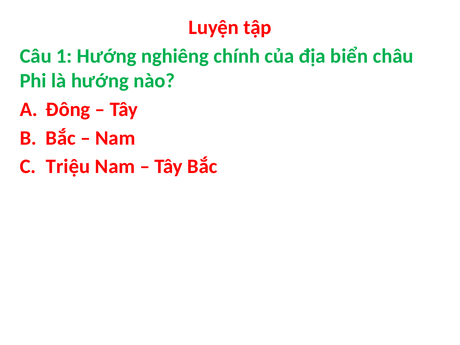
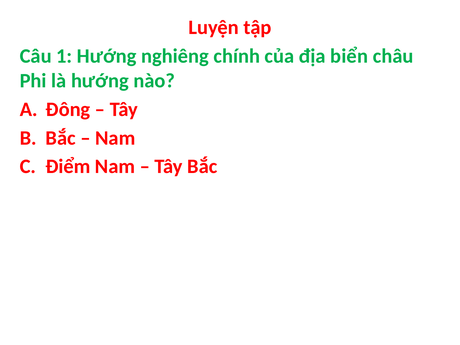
Triệu: Triệu -> Điểm
